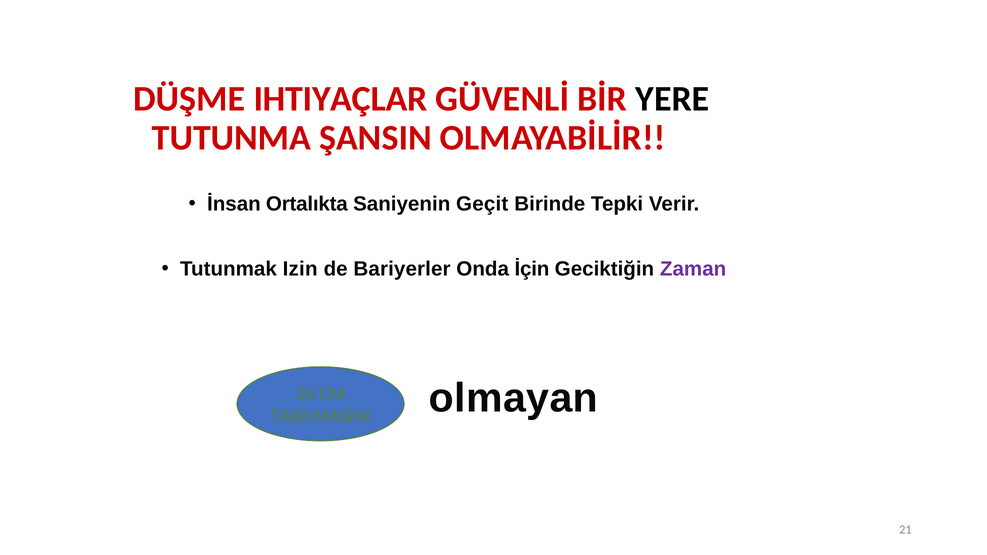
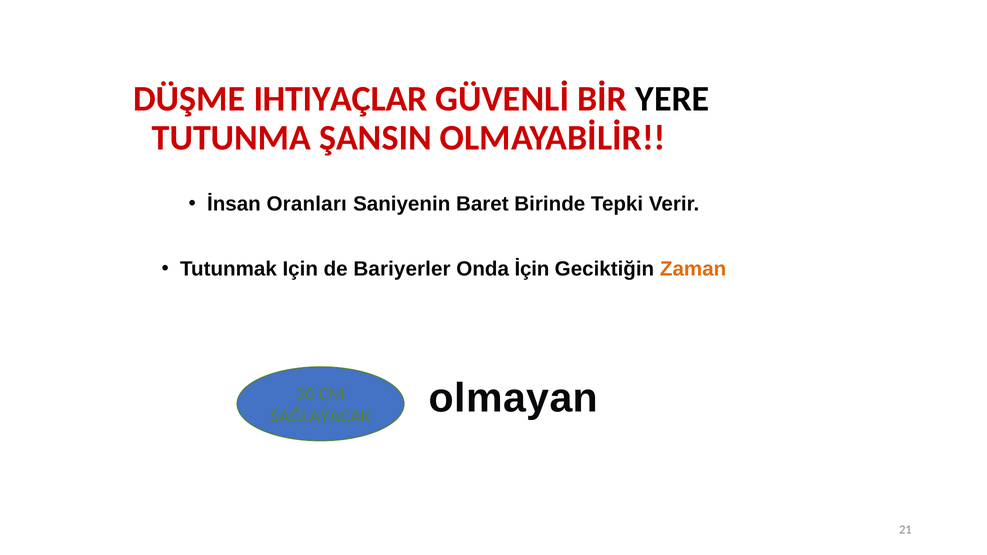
Ortalıkta: Ortalıkta -> Oranları
Geçit: Geçit -> Baret
Izin: Izin -> Için
Zaman colour: purple -> orange
TAKILMASINI: TAKILMASINI -> SAĞLAYACAK
